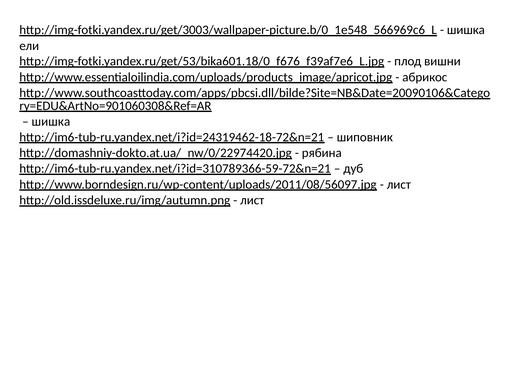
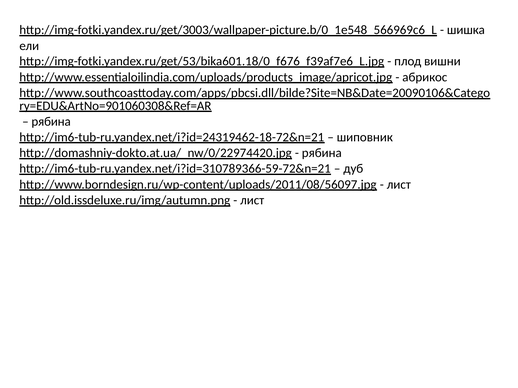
шишка at (51, 122): шишка -> рябина
